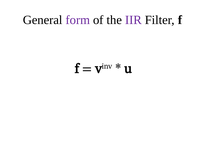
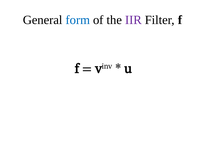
form colour: purple -> blue
